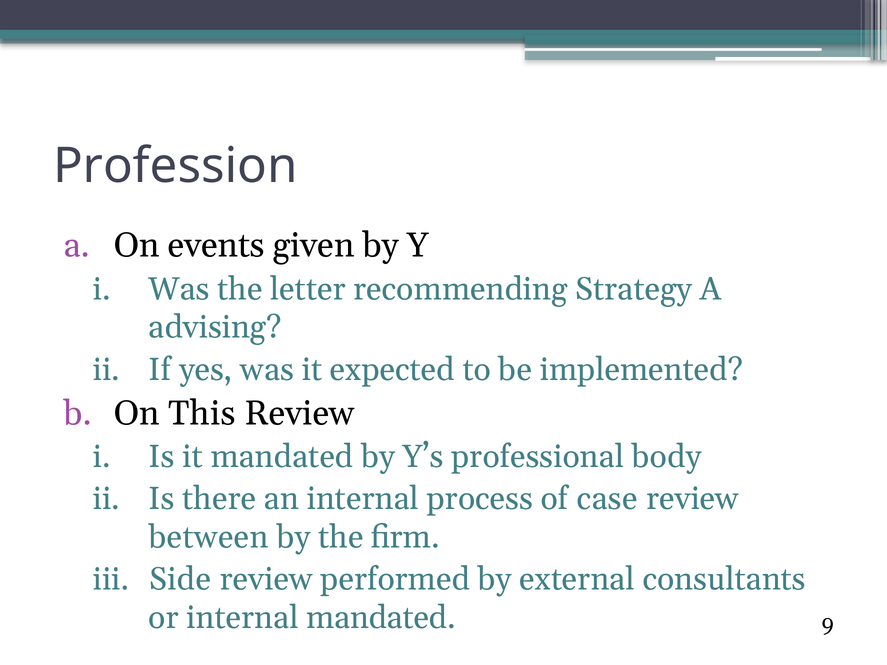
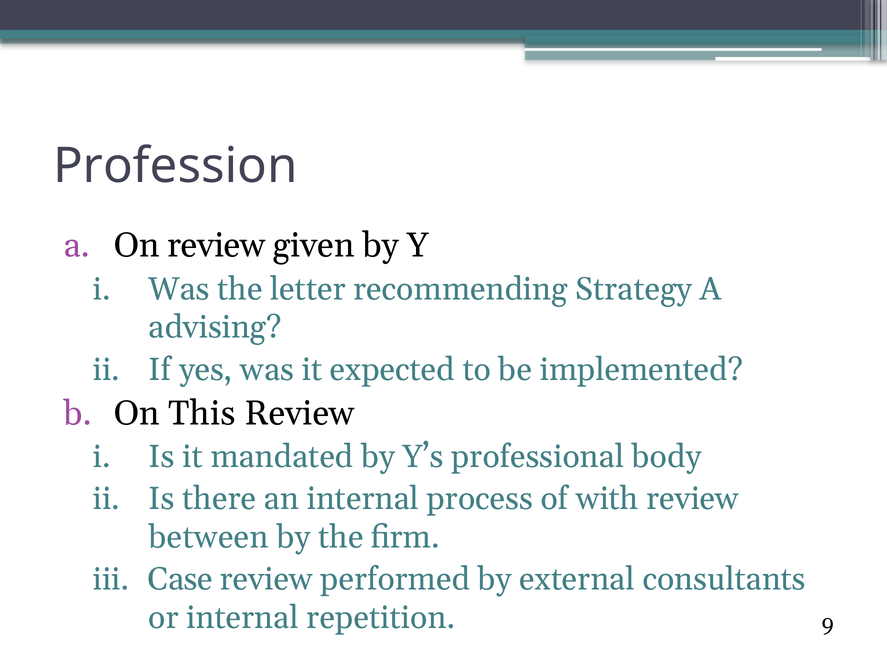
On events: events -> review
case: case -> with
Side: Side -> Case
internal mandated: mandated -> repetition
